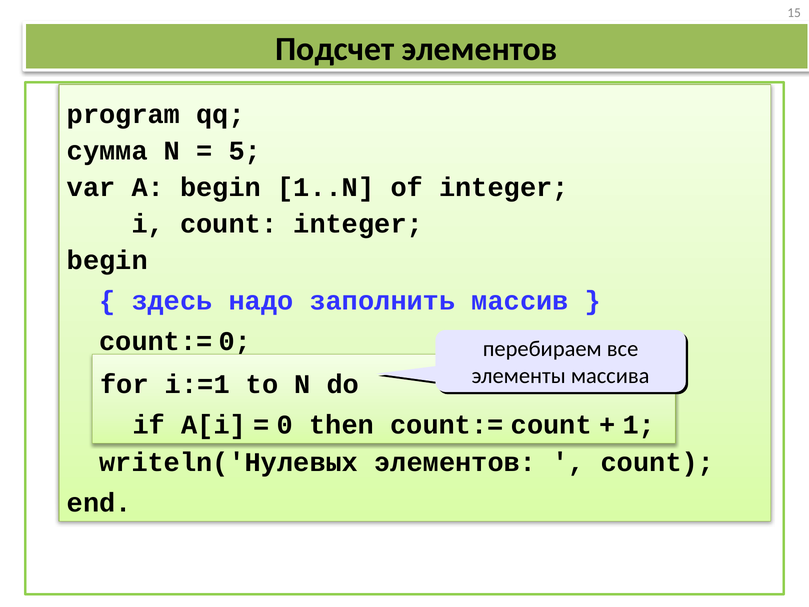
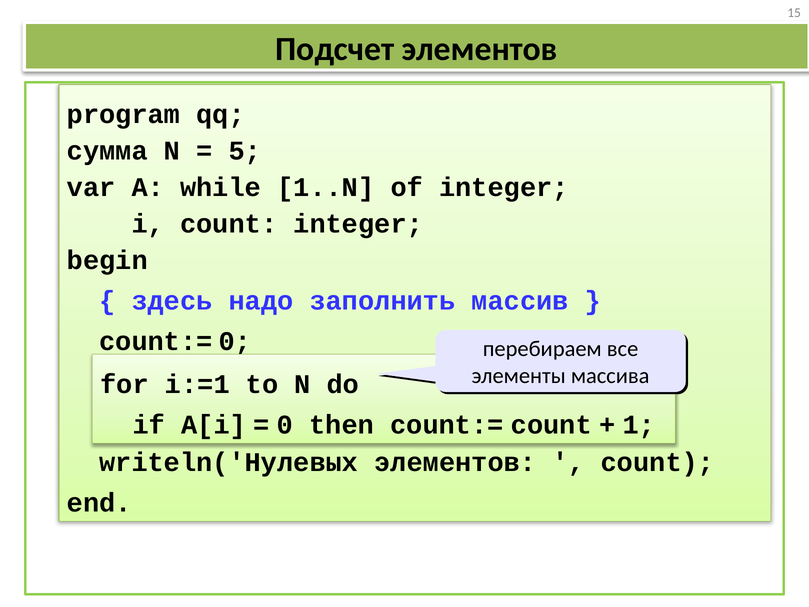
A begin: begin -> while
